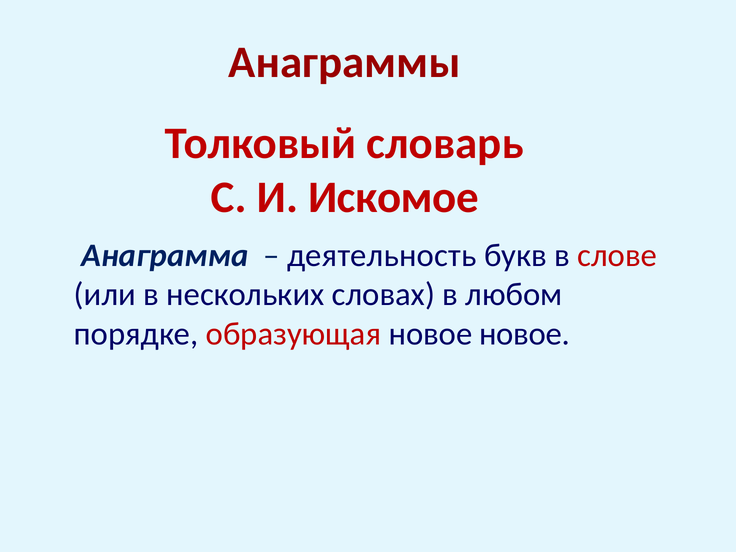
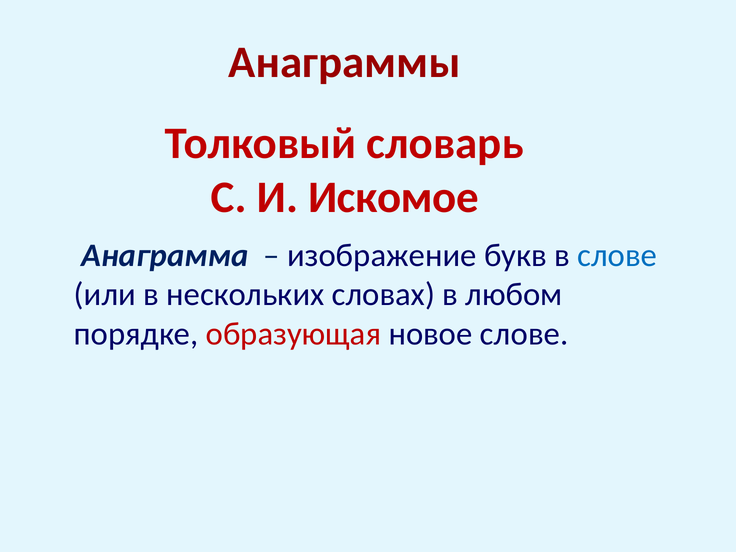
деятельность: деятельность -> изображение
слове at (617, 255) colour: red -> blue
новое новое: новое -> слове
